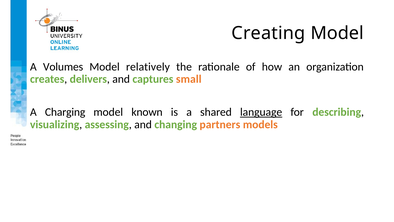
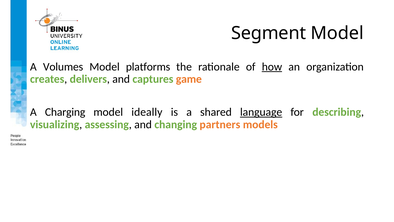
Creating: Creating -> Segment
relatively: relatively -> platforms
how underline: none -> present
small: small -> game
known: known -> ideally
